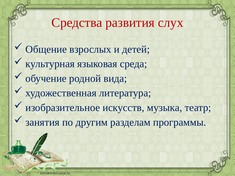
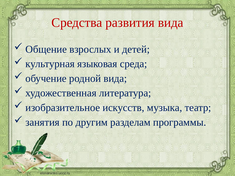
развития слух: слух -> вида
